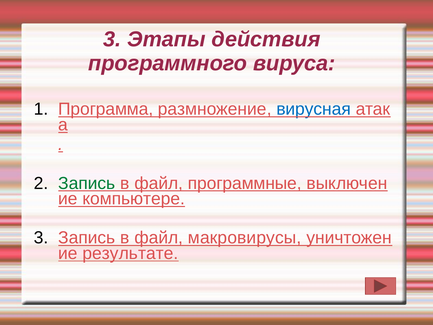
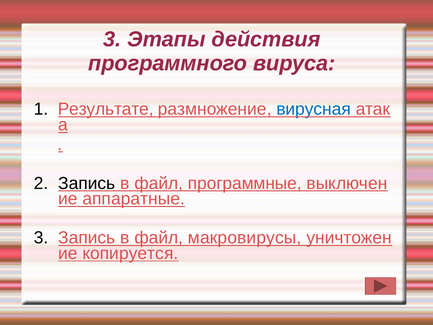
Программа: Программа -> Результате
Запись at (87, 183) colour: green -> black
компьютере: компьютере -> аппаратные
результате: результате -> копируется
